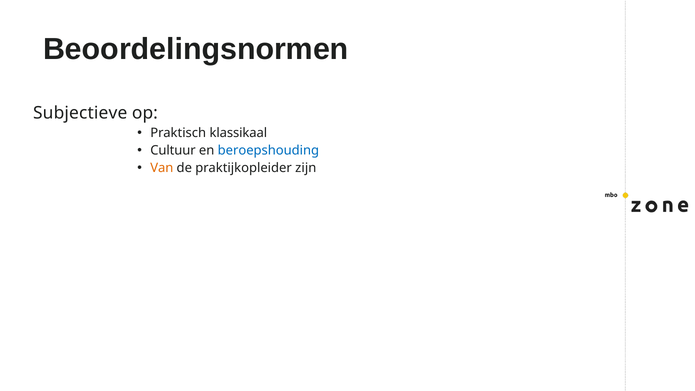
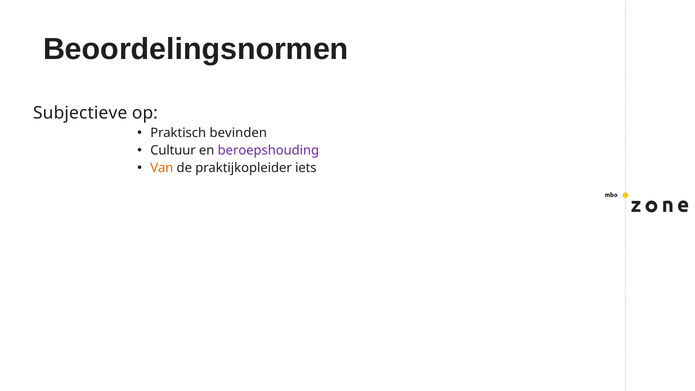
klassikaal: klassikaal -> bevinden
beroepshouding colour: blue -> purple
zijn: zijn -> iets
